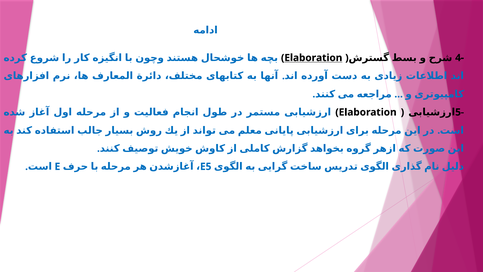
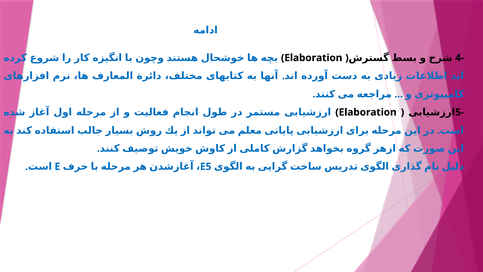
Elaboration at (313, 58) underline: present -> none
